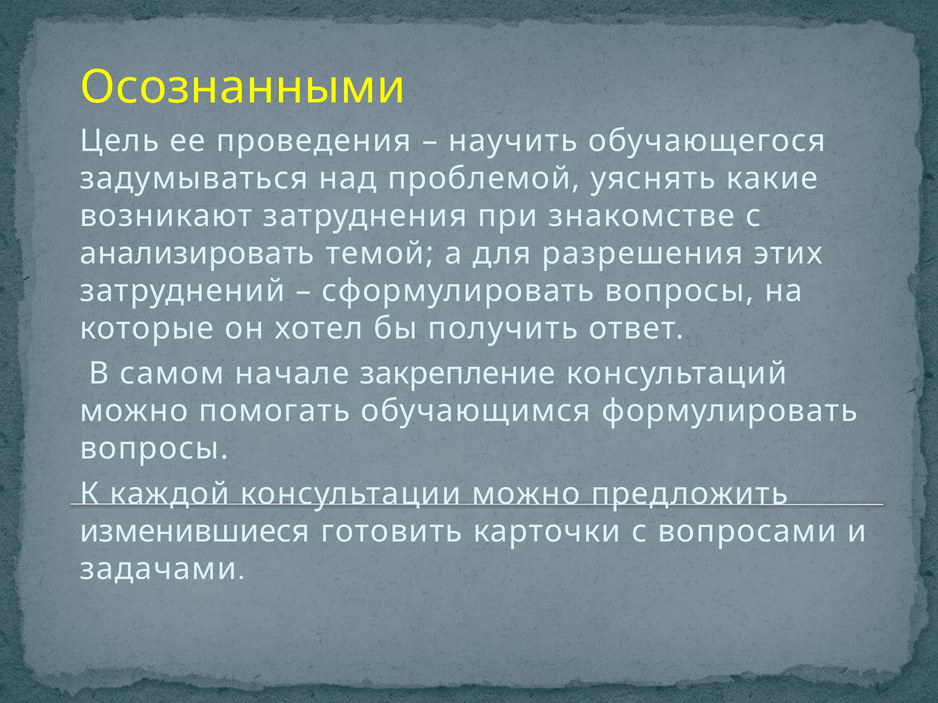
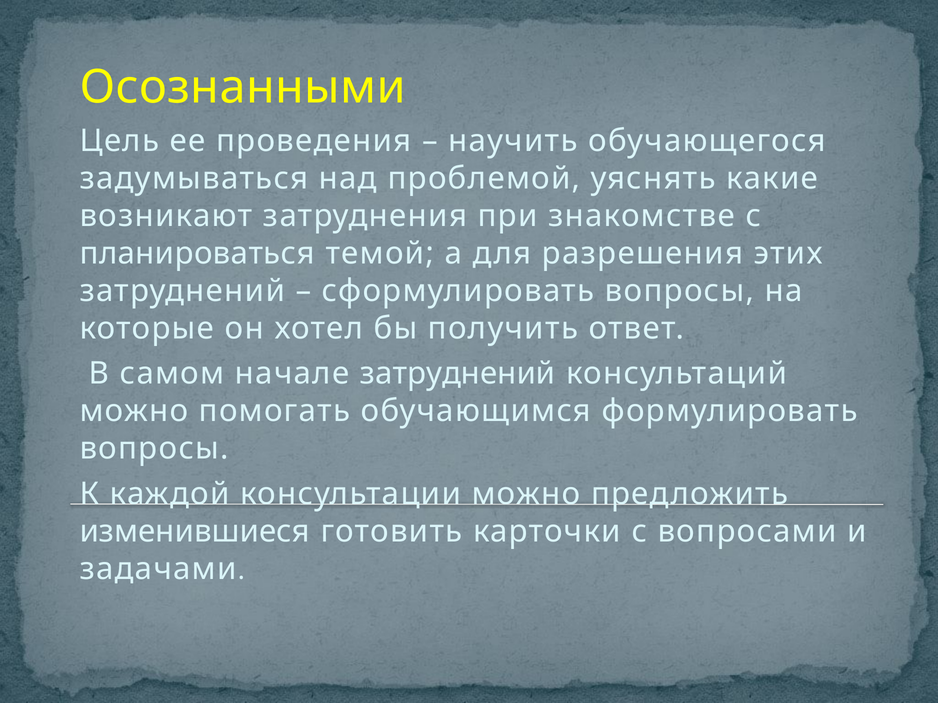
анализировать: анализировать -> планироваться
начале закрепление: закрепление -> затруднений
